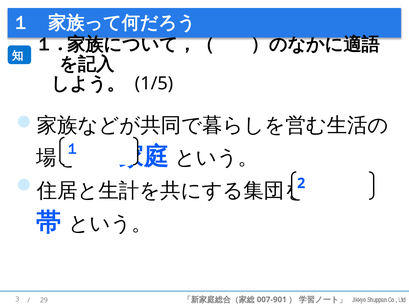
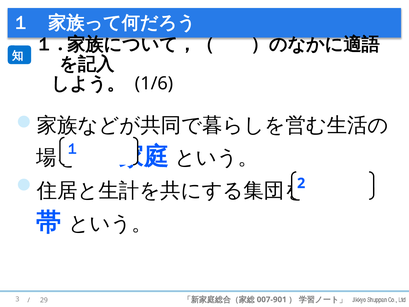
1/5: 1/5 -> 1/6
